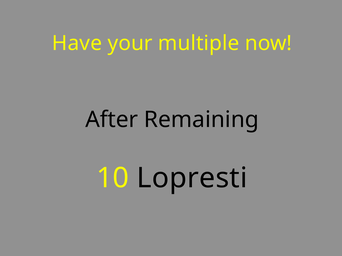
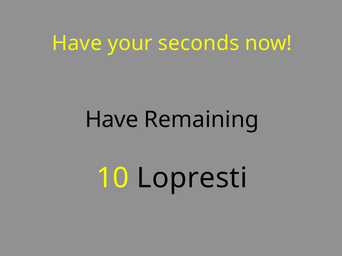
multiple: multiple -> seconds
After at (112, 120): After -> Have
